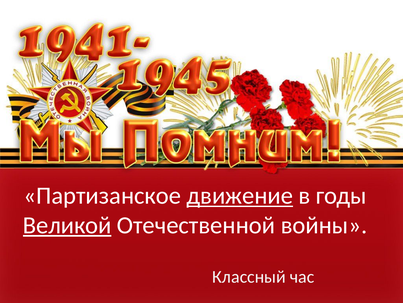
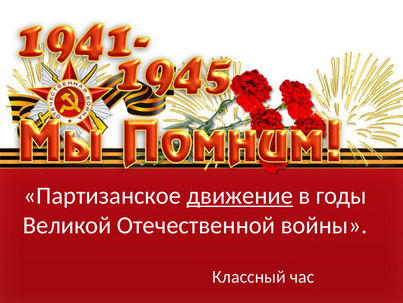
Великой underline: present -> none
